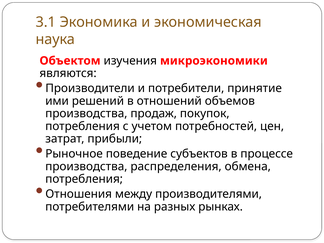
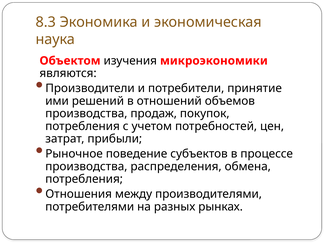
3.1: 3.1 -> 8.3
